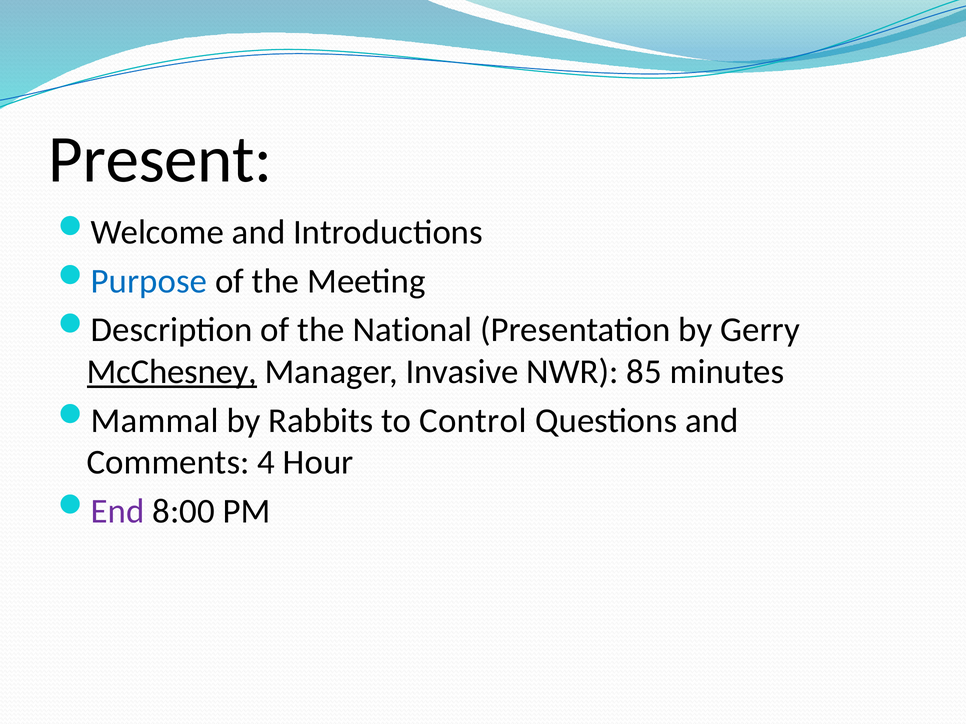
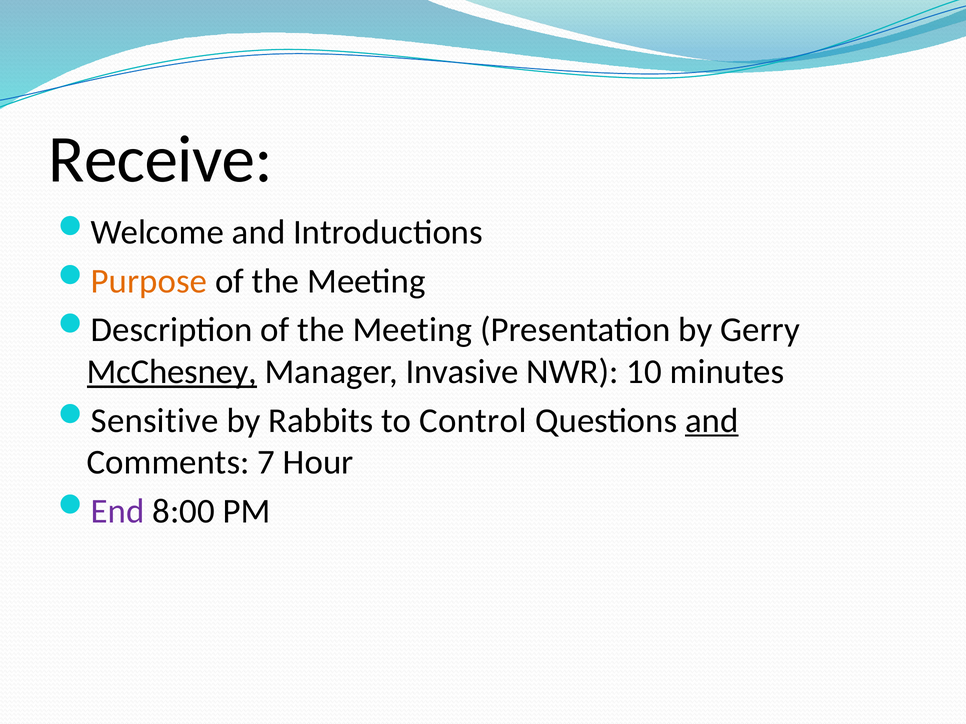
Present: Present -> Receive
Purpose colour: blue -> orange
Description of the National: National -> Meeting
85: 85 -> 10
Mammal: Mammal -> Sensitive
and at (712, 421) underline: none -> present
4: 4 -> 7
